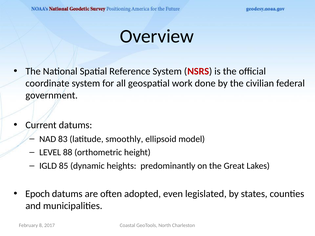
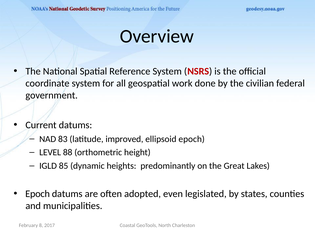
smoothly: smoothly -> improved
ellipsoid model: model -> epoch
